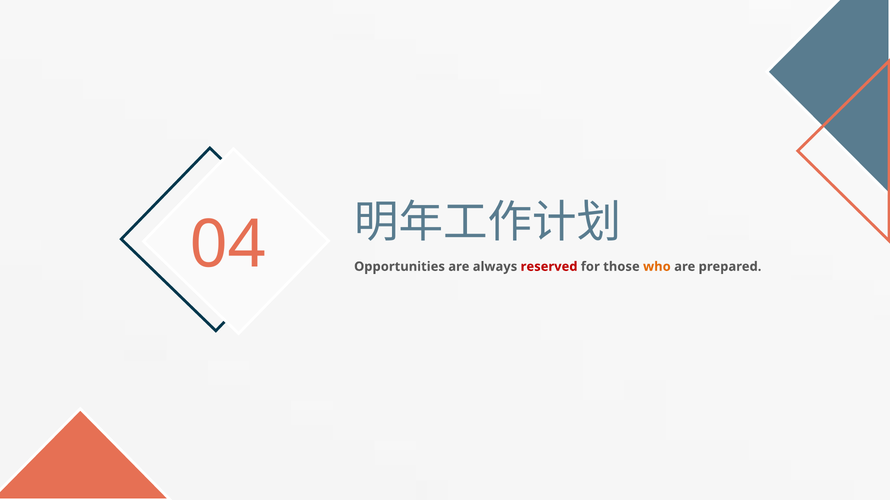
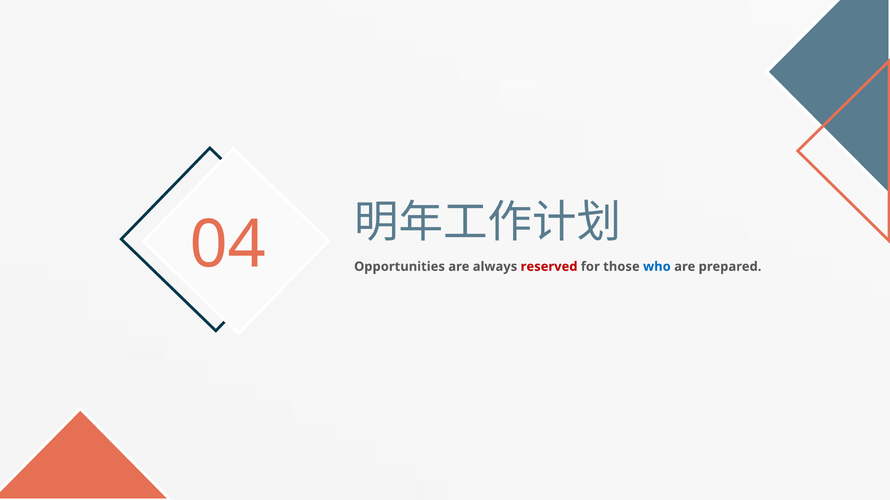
who colour: orange -> blue
